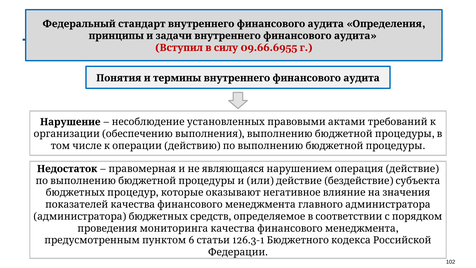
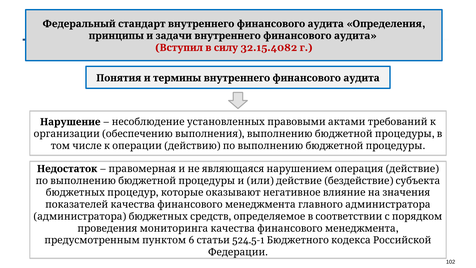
09.66.6955: 09.66.6955 -> 32.15.4082
126.3-1: 126.3-1 -> 524.5-1
